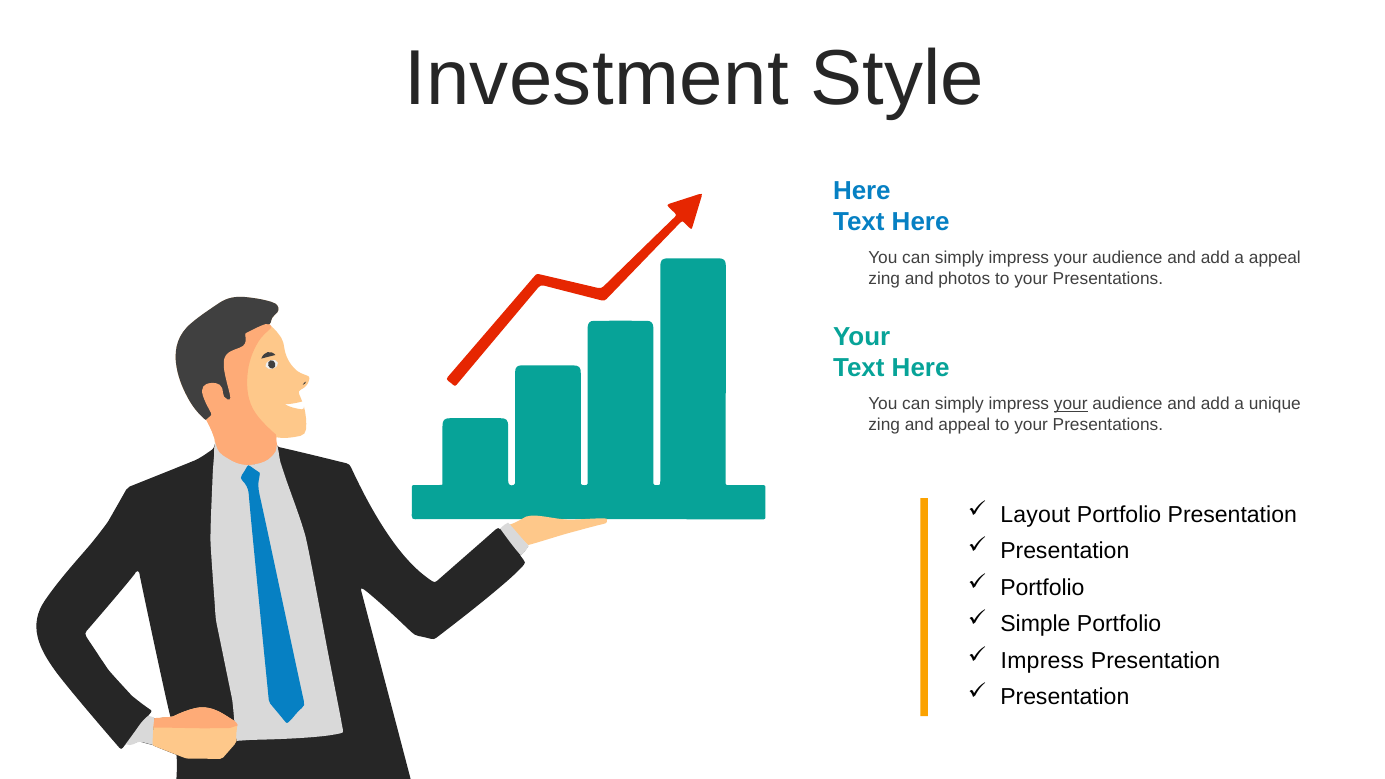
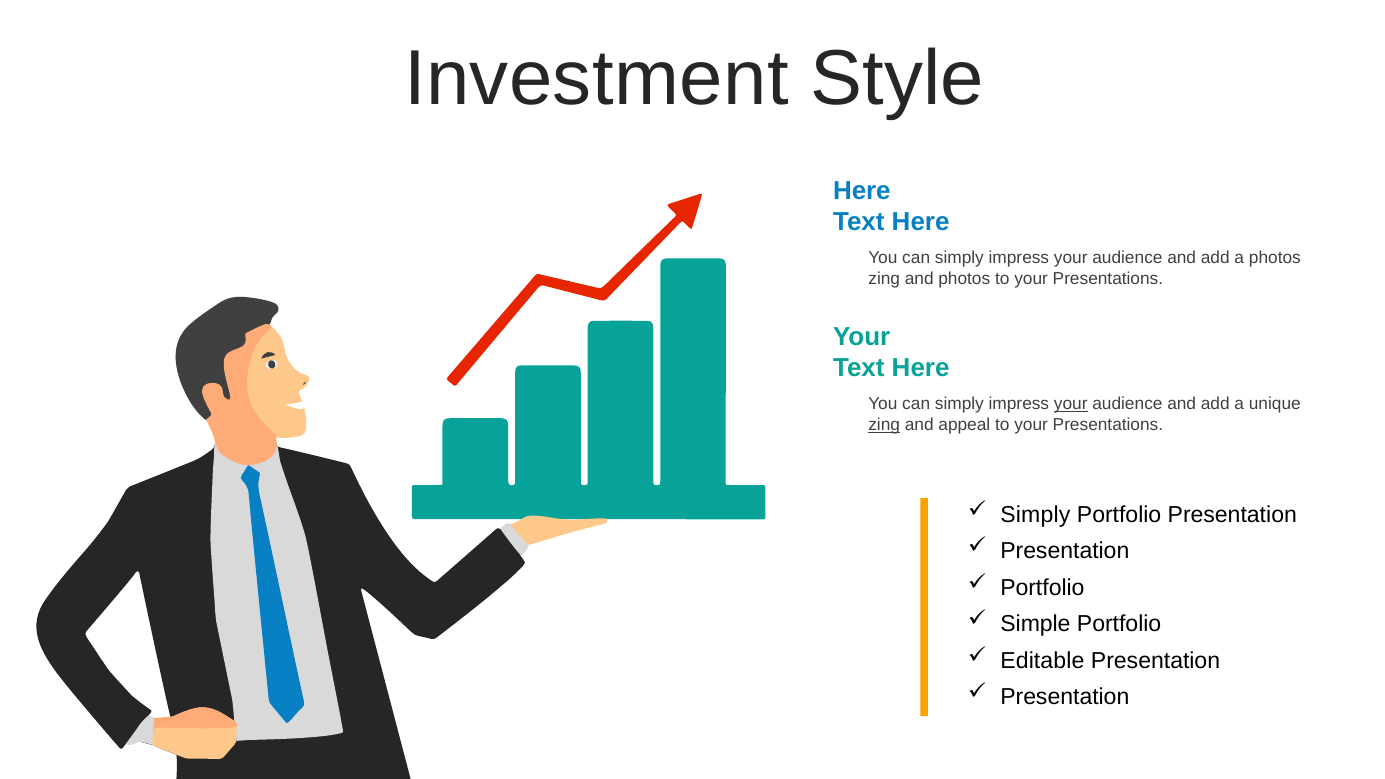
a appeal: appeal -> photos
zing at (884, 425) underline: none -> present
Layout at (1035, 515): Layout -> Simply
Impress at (1042, 661): Impress -> Editable
